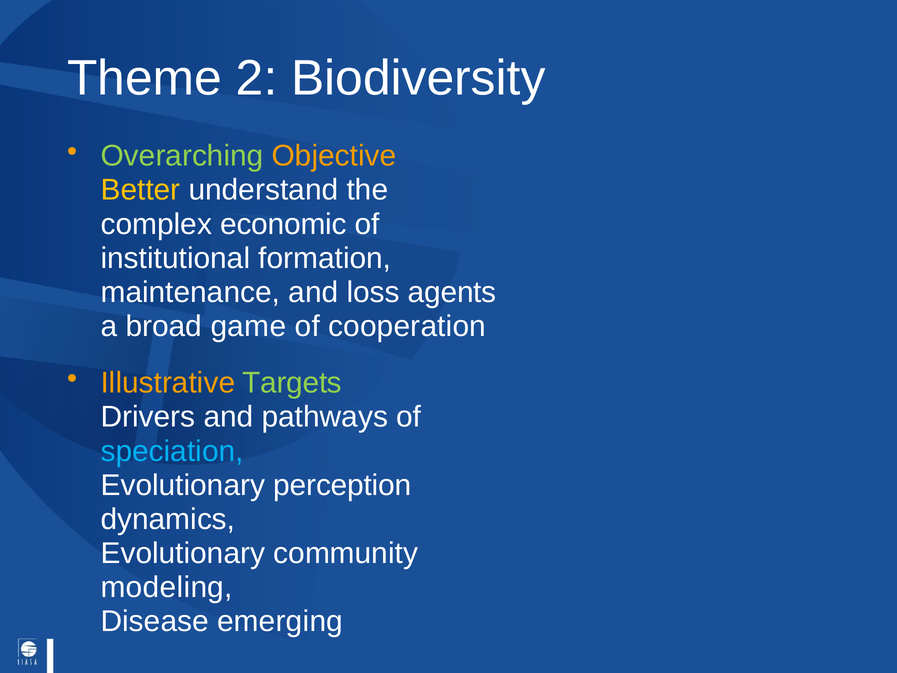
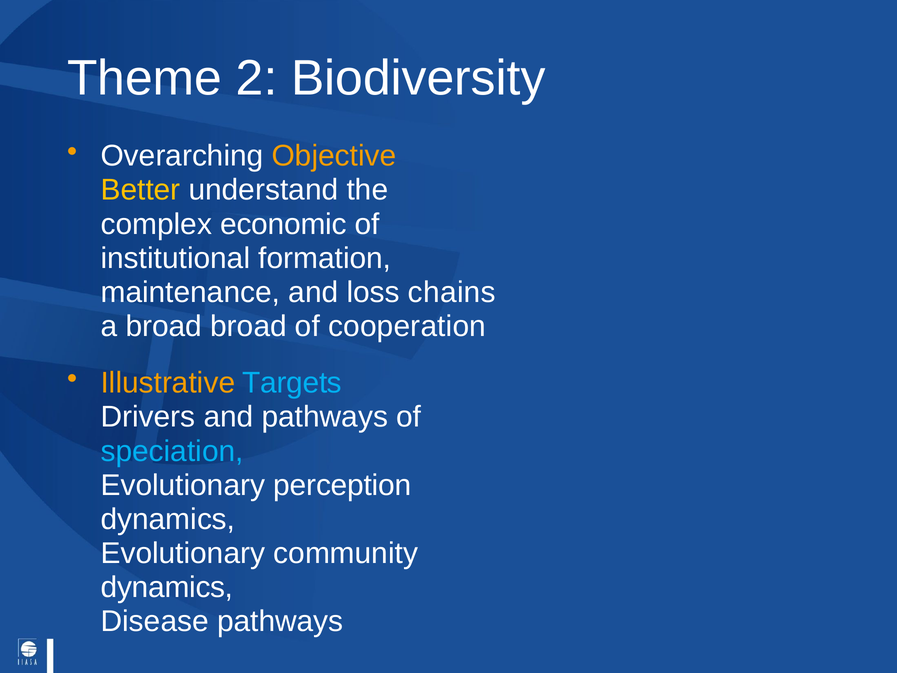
Overarching colour: light green -> white
agents: agents -> chains
broad game: game -> broad
Targets colour: light green -> light blue
modeling at (167, 587): modeling -> dynamics
Disease emerging: emerging -> pathways
